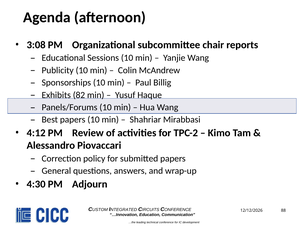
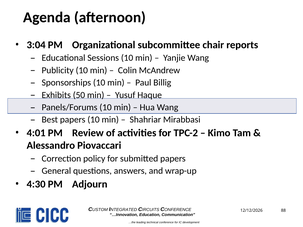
3:08: 3:08 -> 3:04
82: 82 -> 50
4:12: 4:12 -> 4:01
